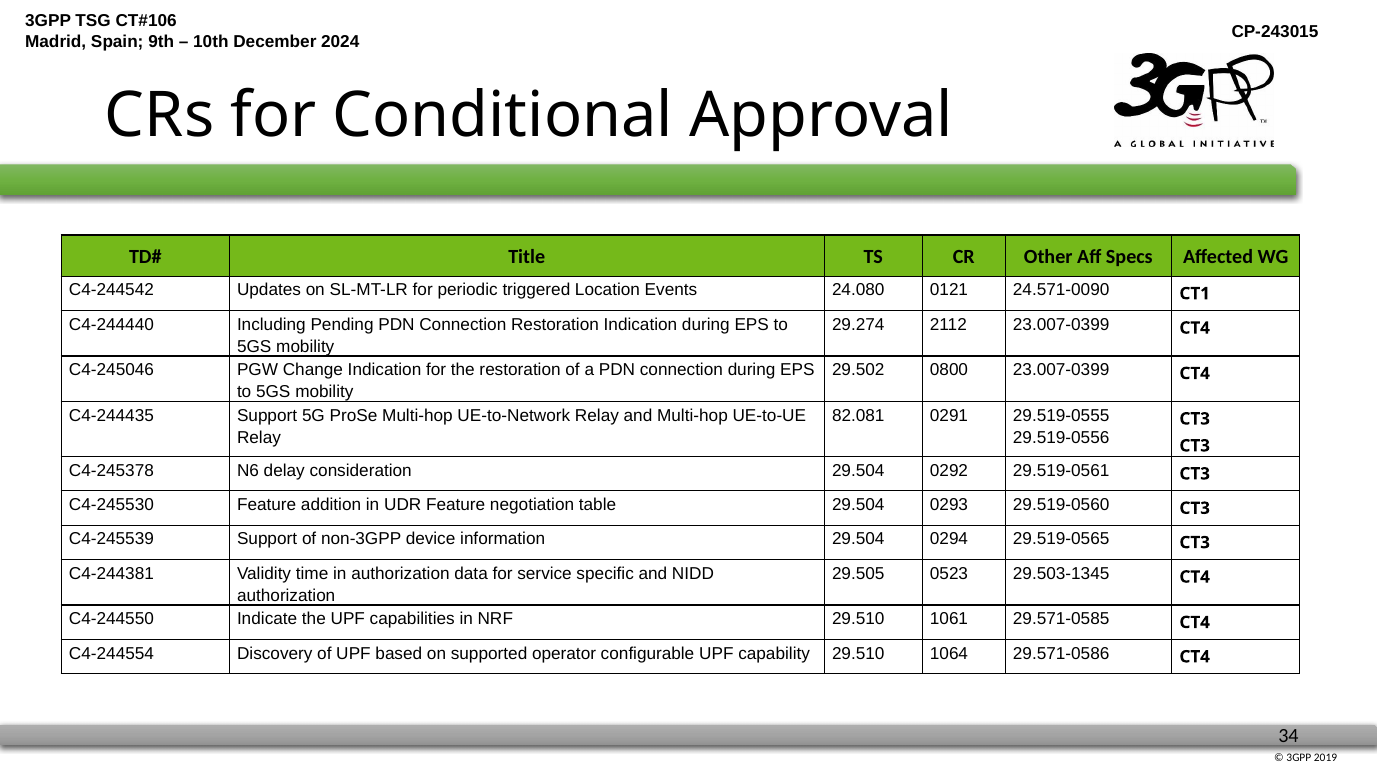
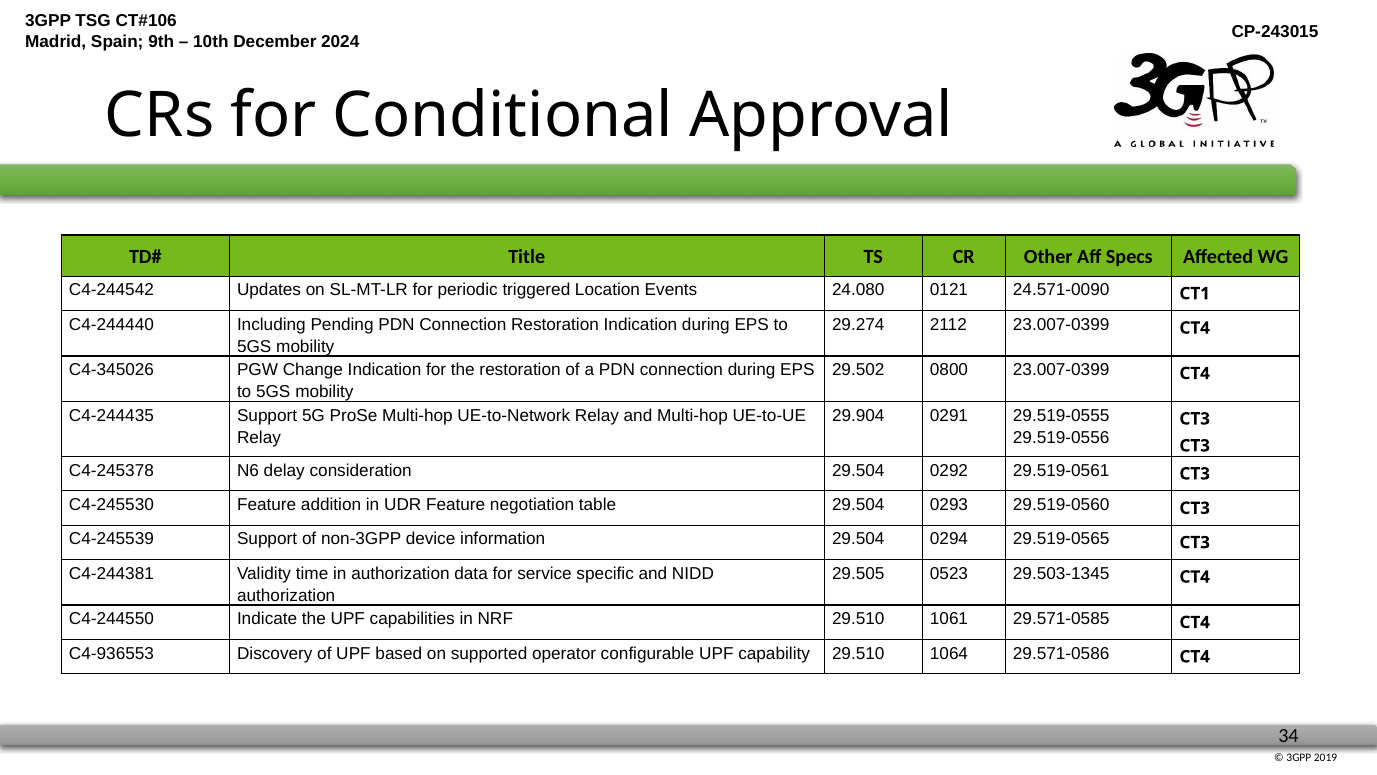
C4-245046: C4-245046 -> C4-345026
82.081: 82.081 -> 29.904
C4-244554: C4-244554 -> C4-936553
